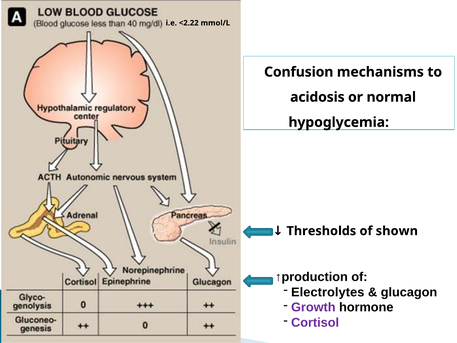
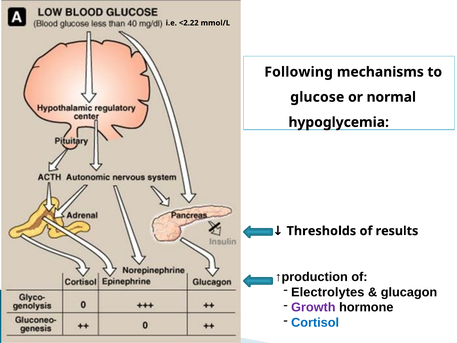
Confusion: Confusion -> Following
acidosis: acidosis -> glucose
shown: shown -> results
Cortisol colour: purple -> blue
